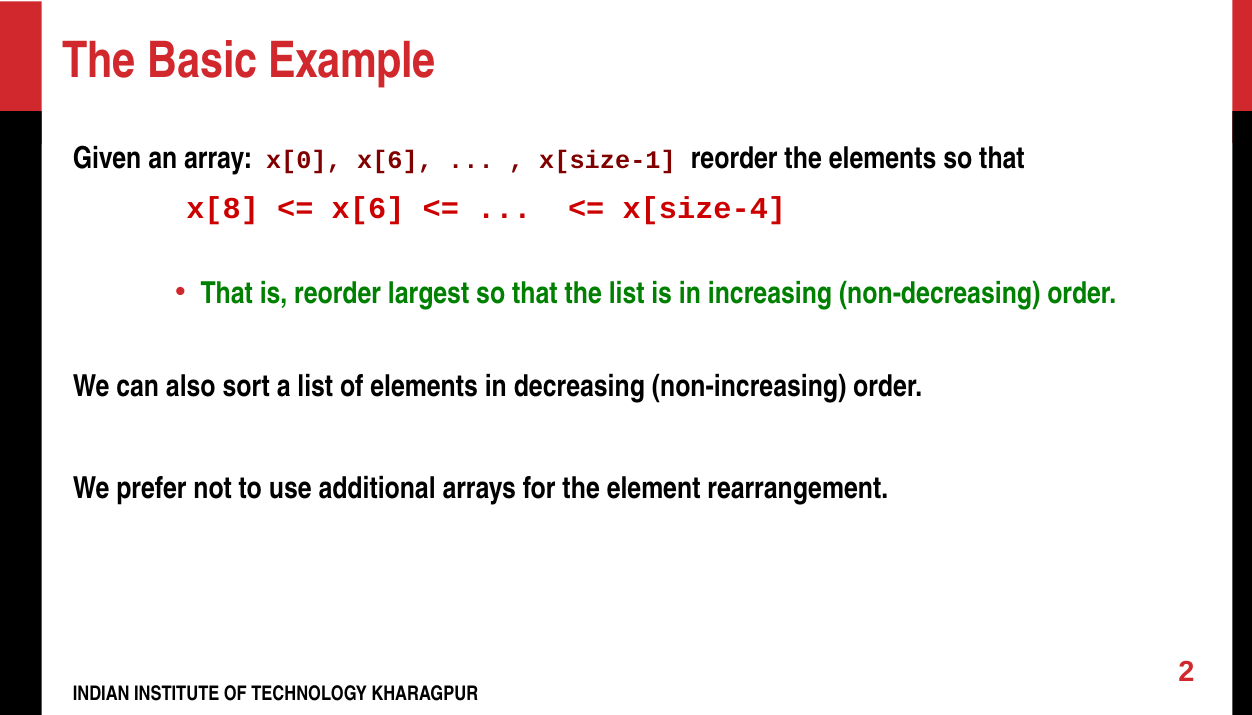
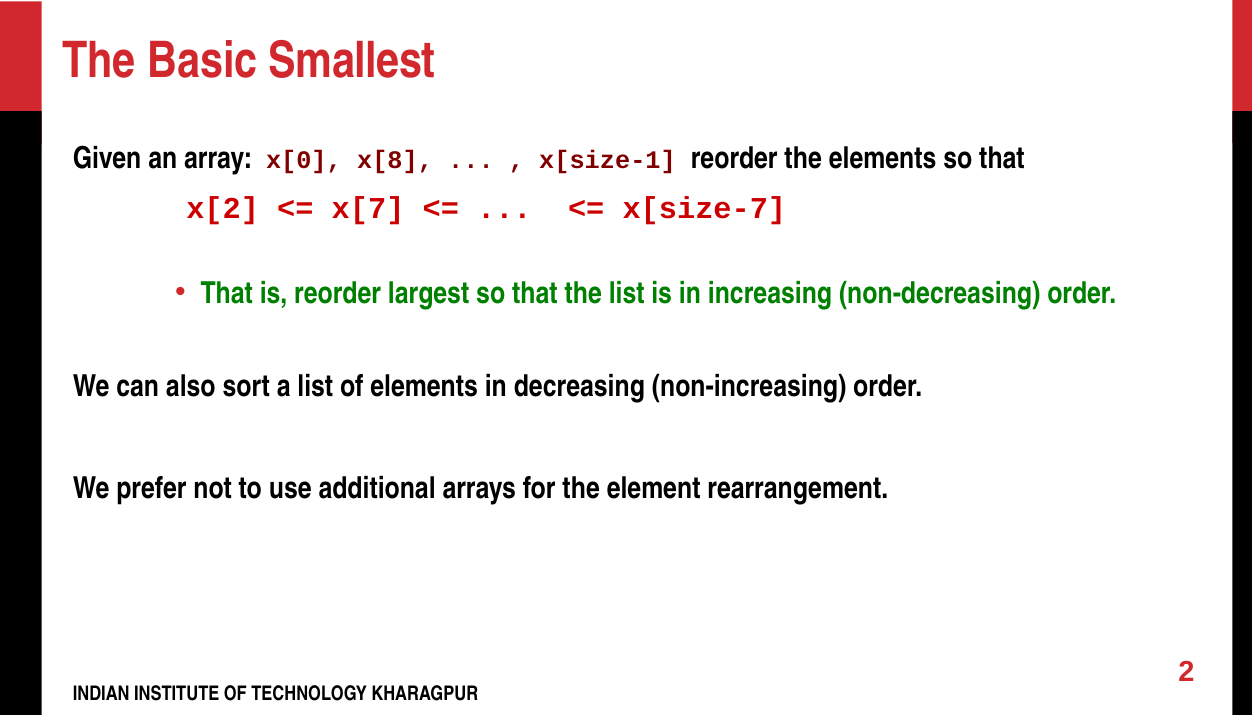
Example: Example -> Smallest
x[0 x[6: x[6 -> x[8
x[8: x[8 -> x[2
x[6 at (368, 209): x[6 -> x[7
x[size-4: x[size-4 -> x[size-7
